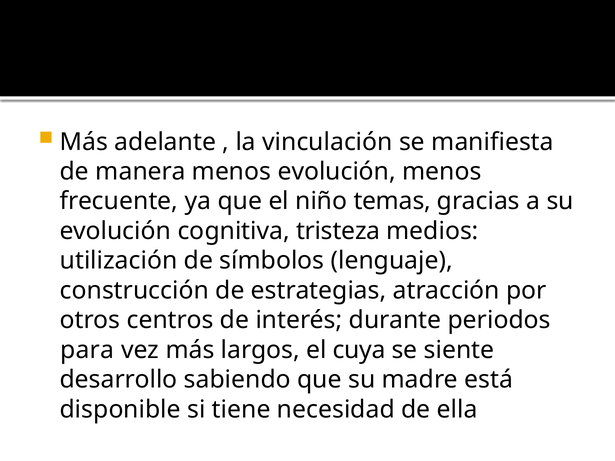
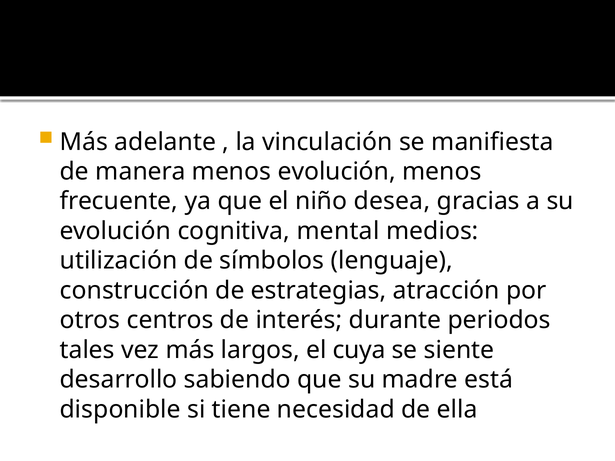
temas: temas -> desea
tristeza: tristeza -> mental
para: para -> tales
